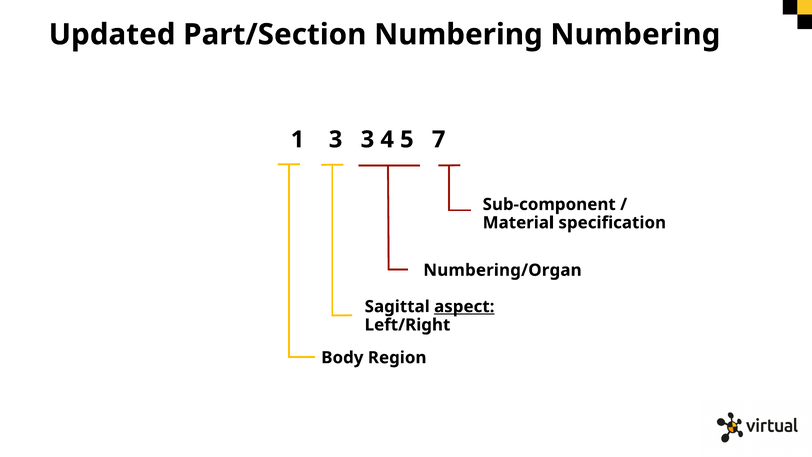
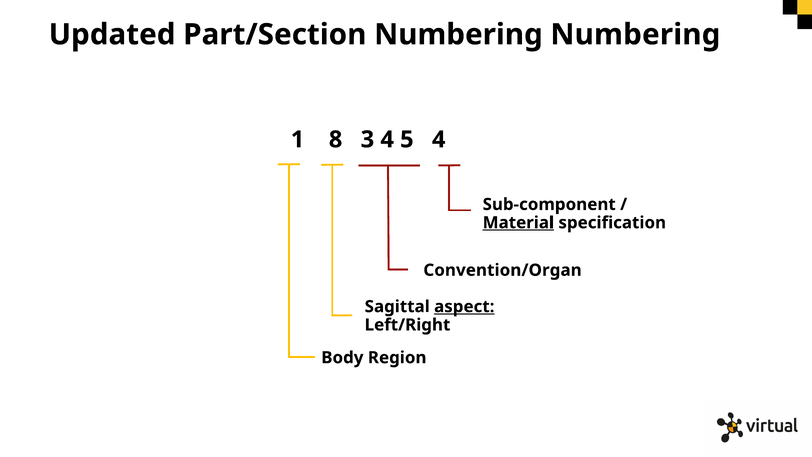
1 3: 3 -> 8
5 7: 7 -> 4
Material underline: none -> present
Numbering/Organ: Numbering/Organ -> Convention/Organ
